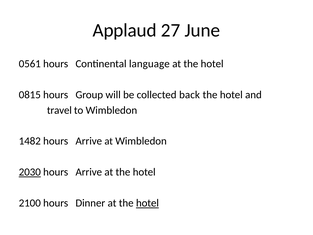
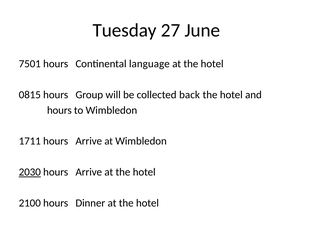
Applaud: Applaud -> Tuesday
0561: 0561 -> 7501
travel at (59, 110): travel -> hours
1482: 1482 -> 1711
hotel at (147, 203) underline: present -> none
